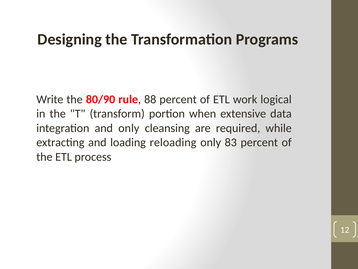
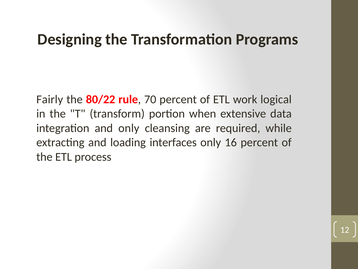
Write: Write -> Fairly
80/90: 80/90 -> 80/22
88: 88 -> 70
reloading: reloading -> interfaces
83: 83 -> 16
